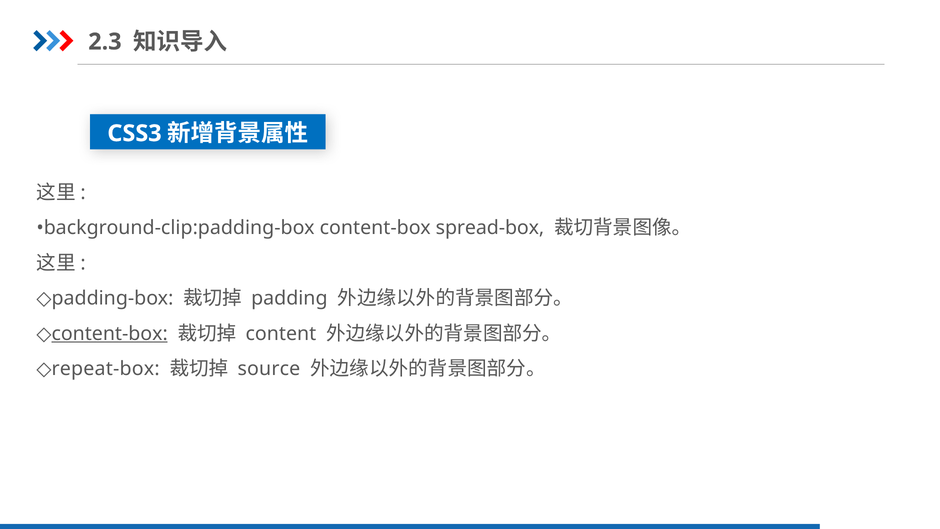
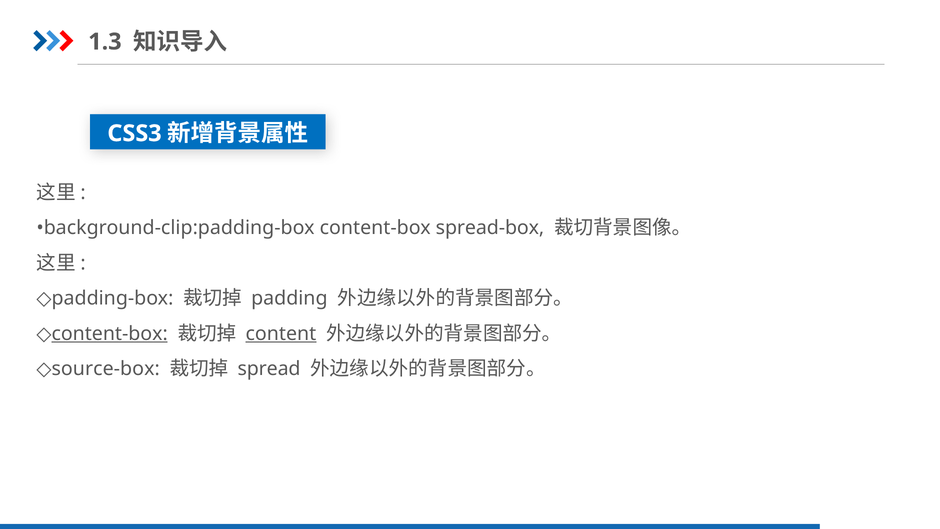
2.3: 2.3 -> 1.3
content underline: none -> present
repeat-box: repeat-box -> source-box
source: source -> spread
